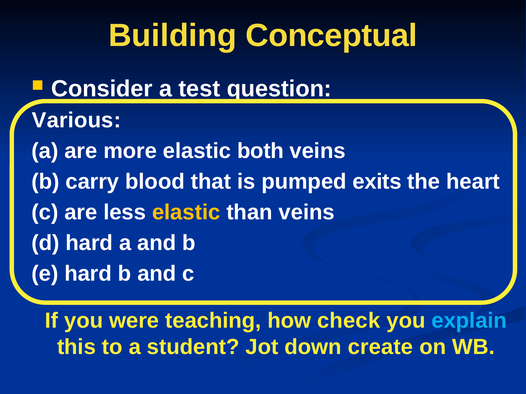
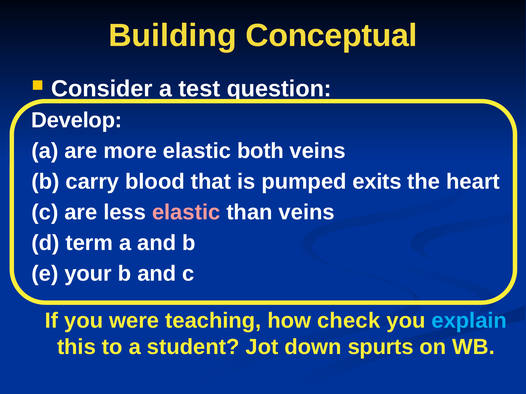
Various: Various -> Develop
elastic at (186, 213) colour: yellow -> pink
d hard: hard -> term
e hard: hard -> your
create: create -> spurts
